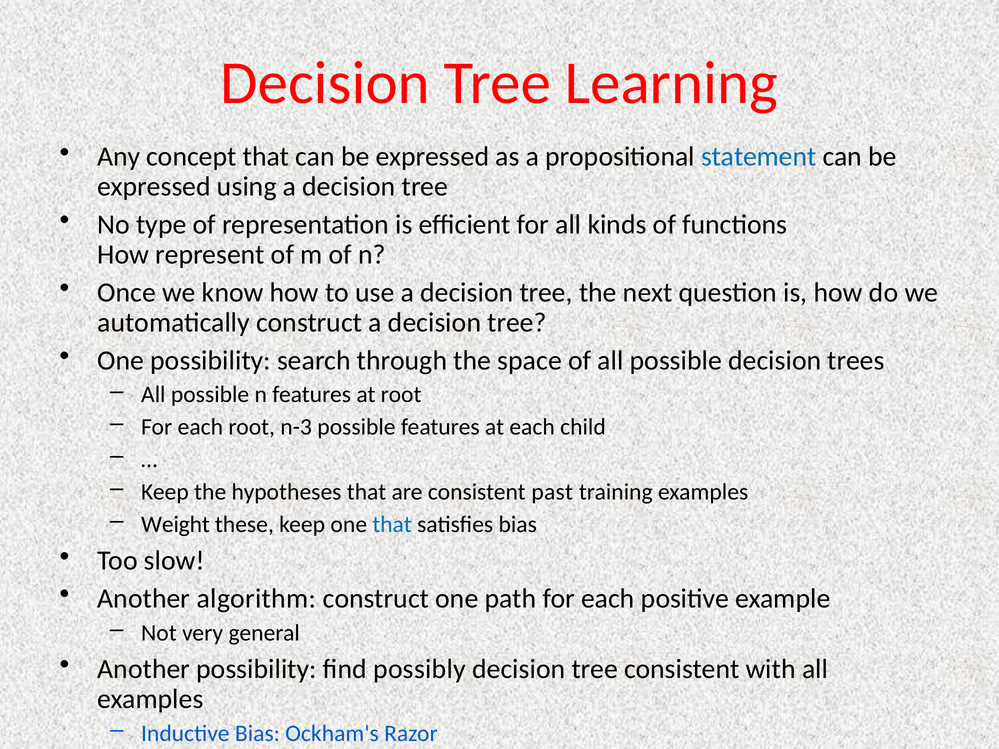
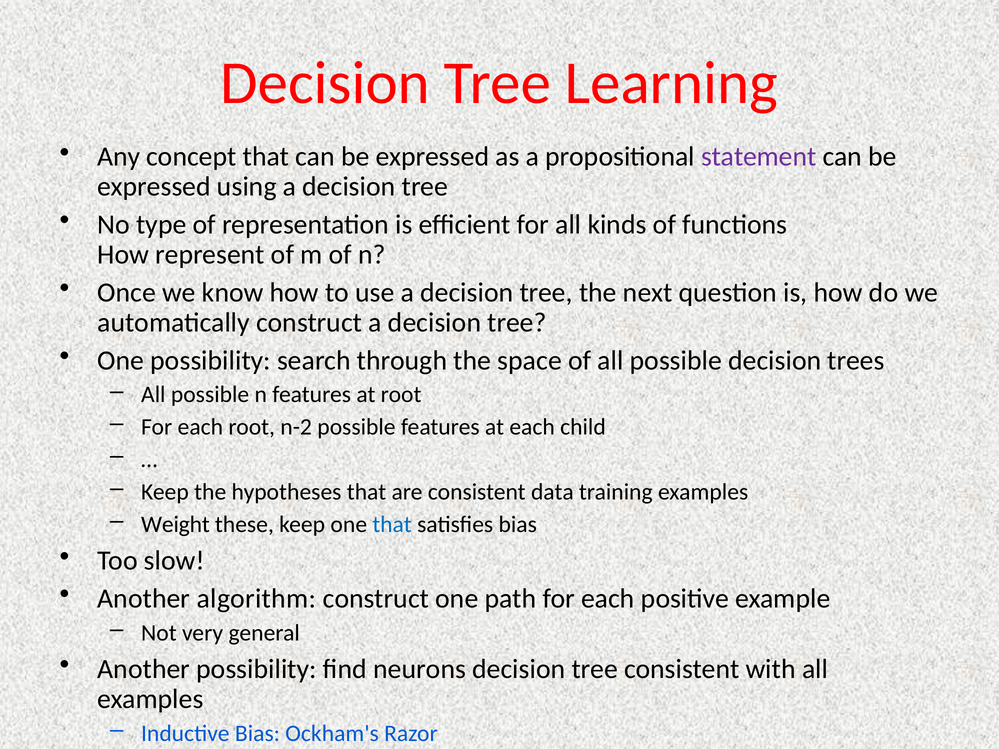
statement colour: blue -> purple
n-3: n-3 -> n-2
past: past -> data
possibly: possibly -> neurons
